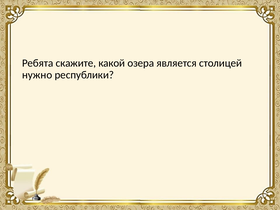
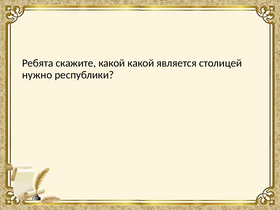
какой озера: озера -> какой
